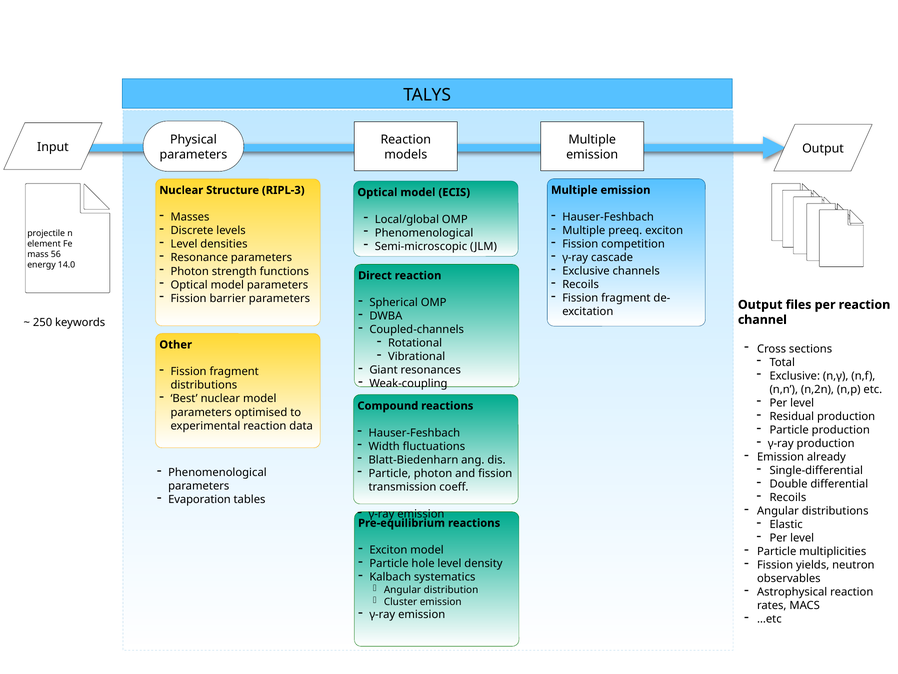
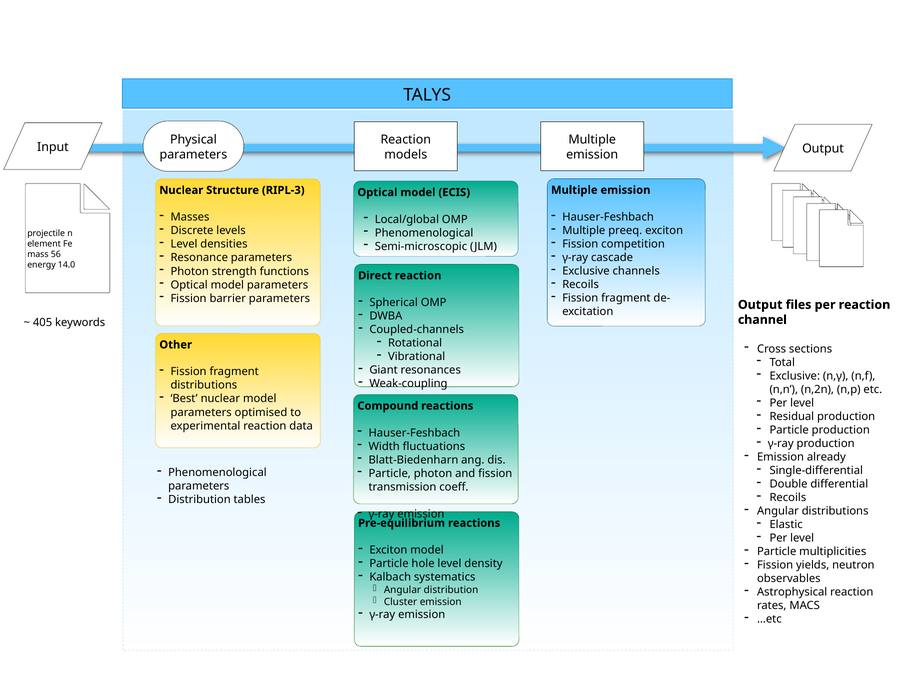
250: 250 -> 405
Evaporation at (200, 499): Evaporation -> Distribution
